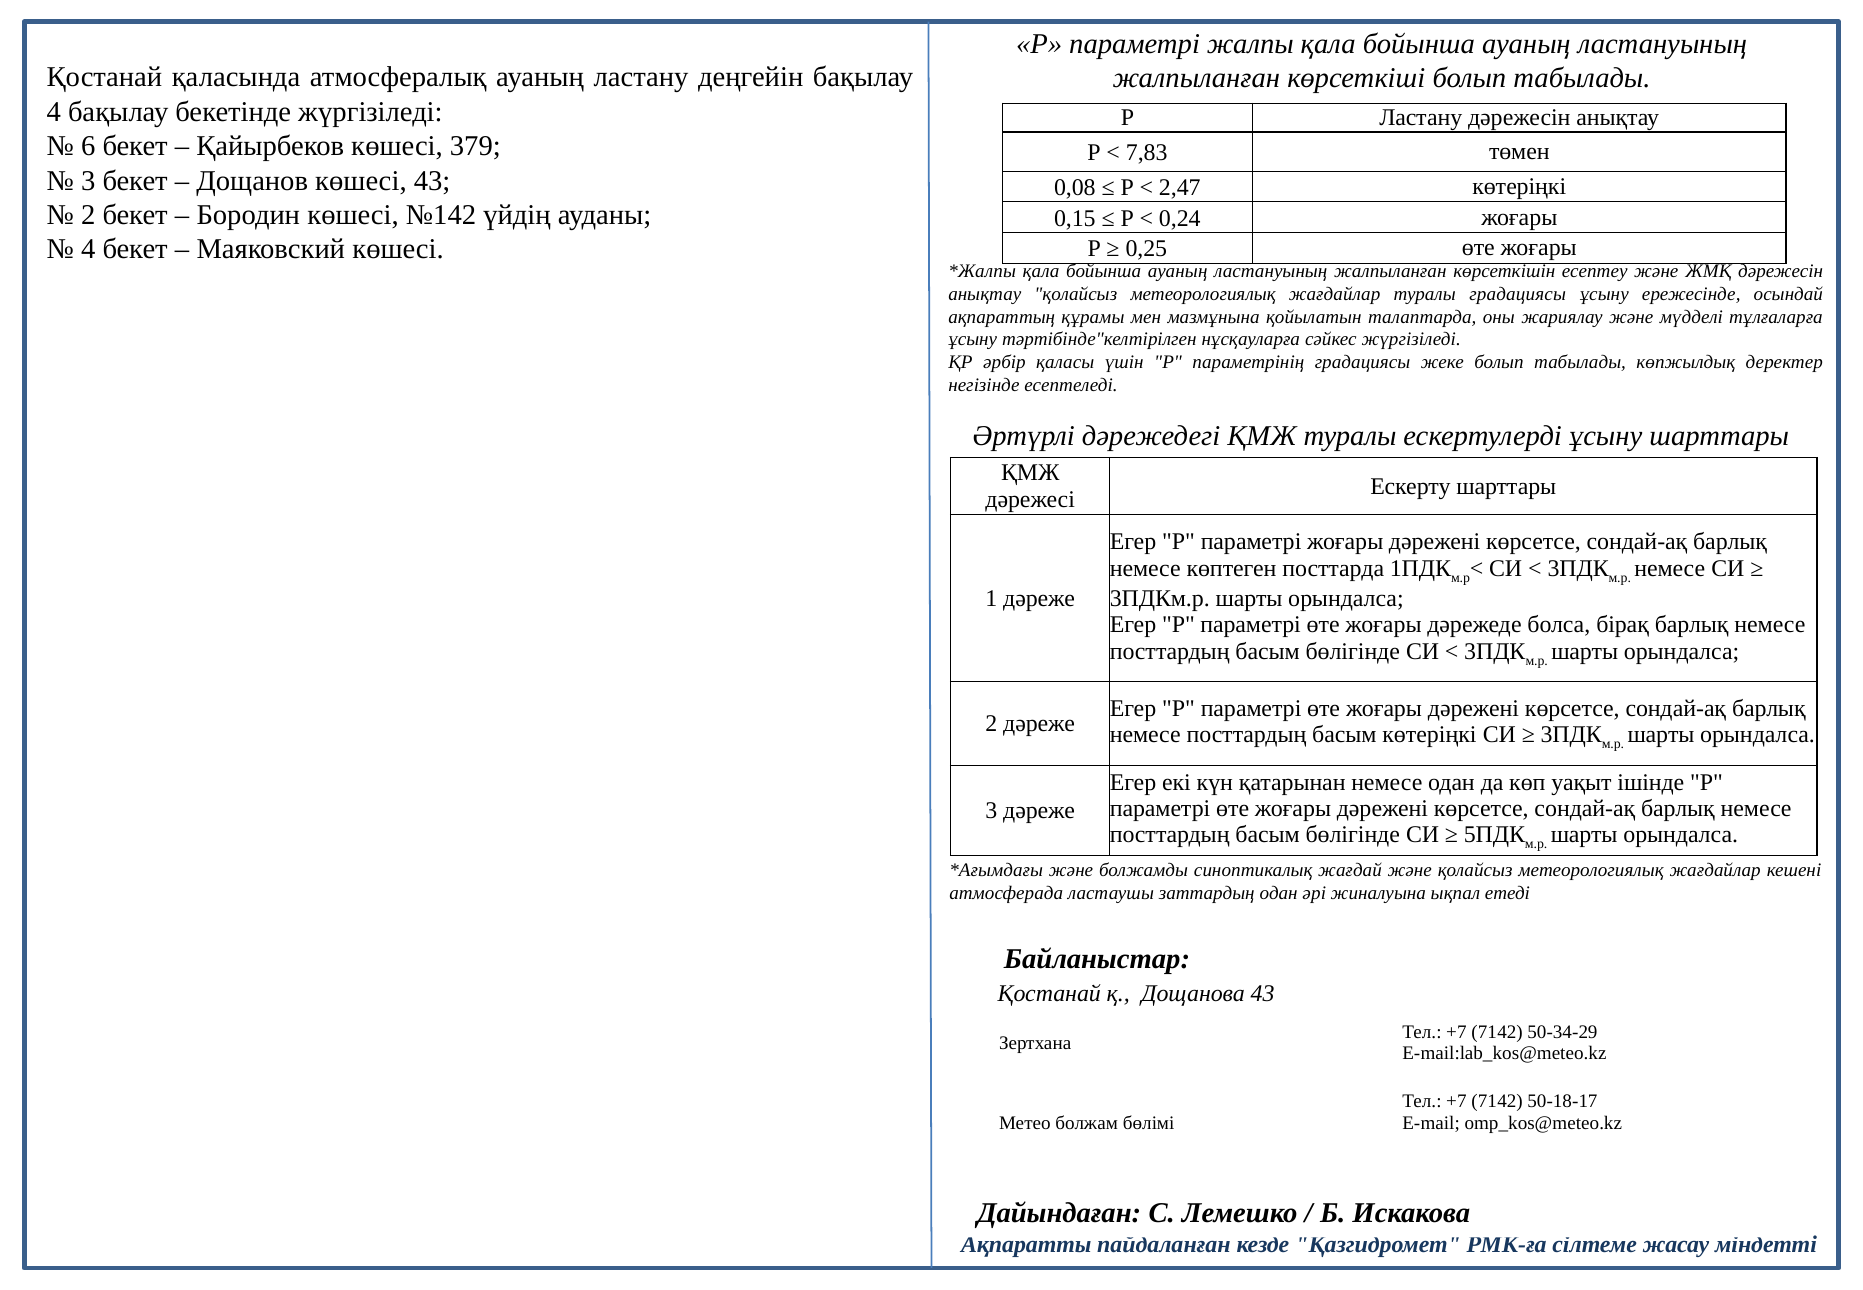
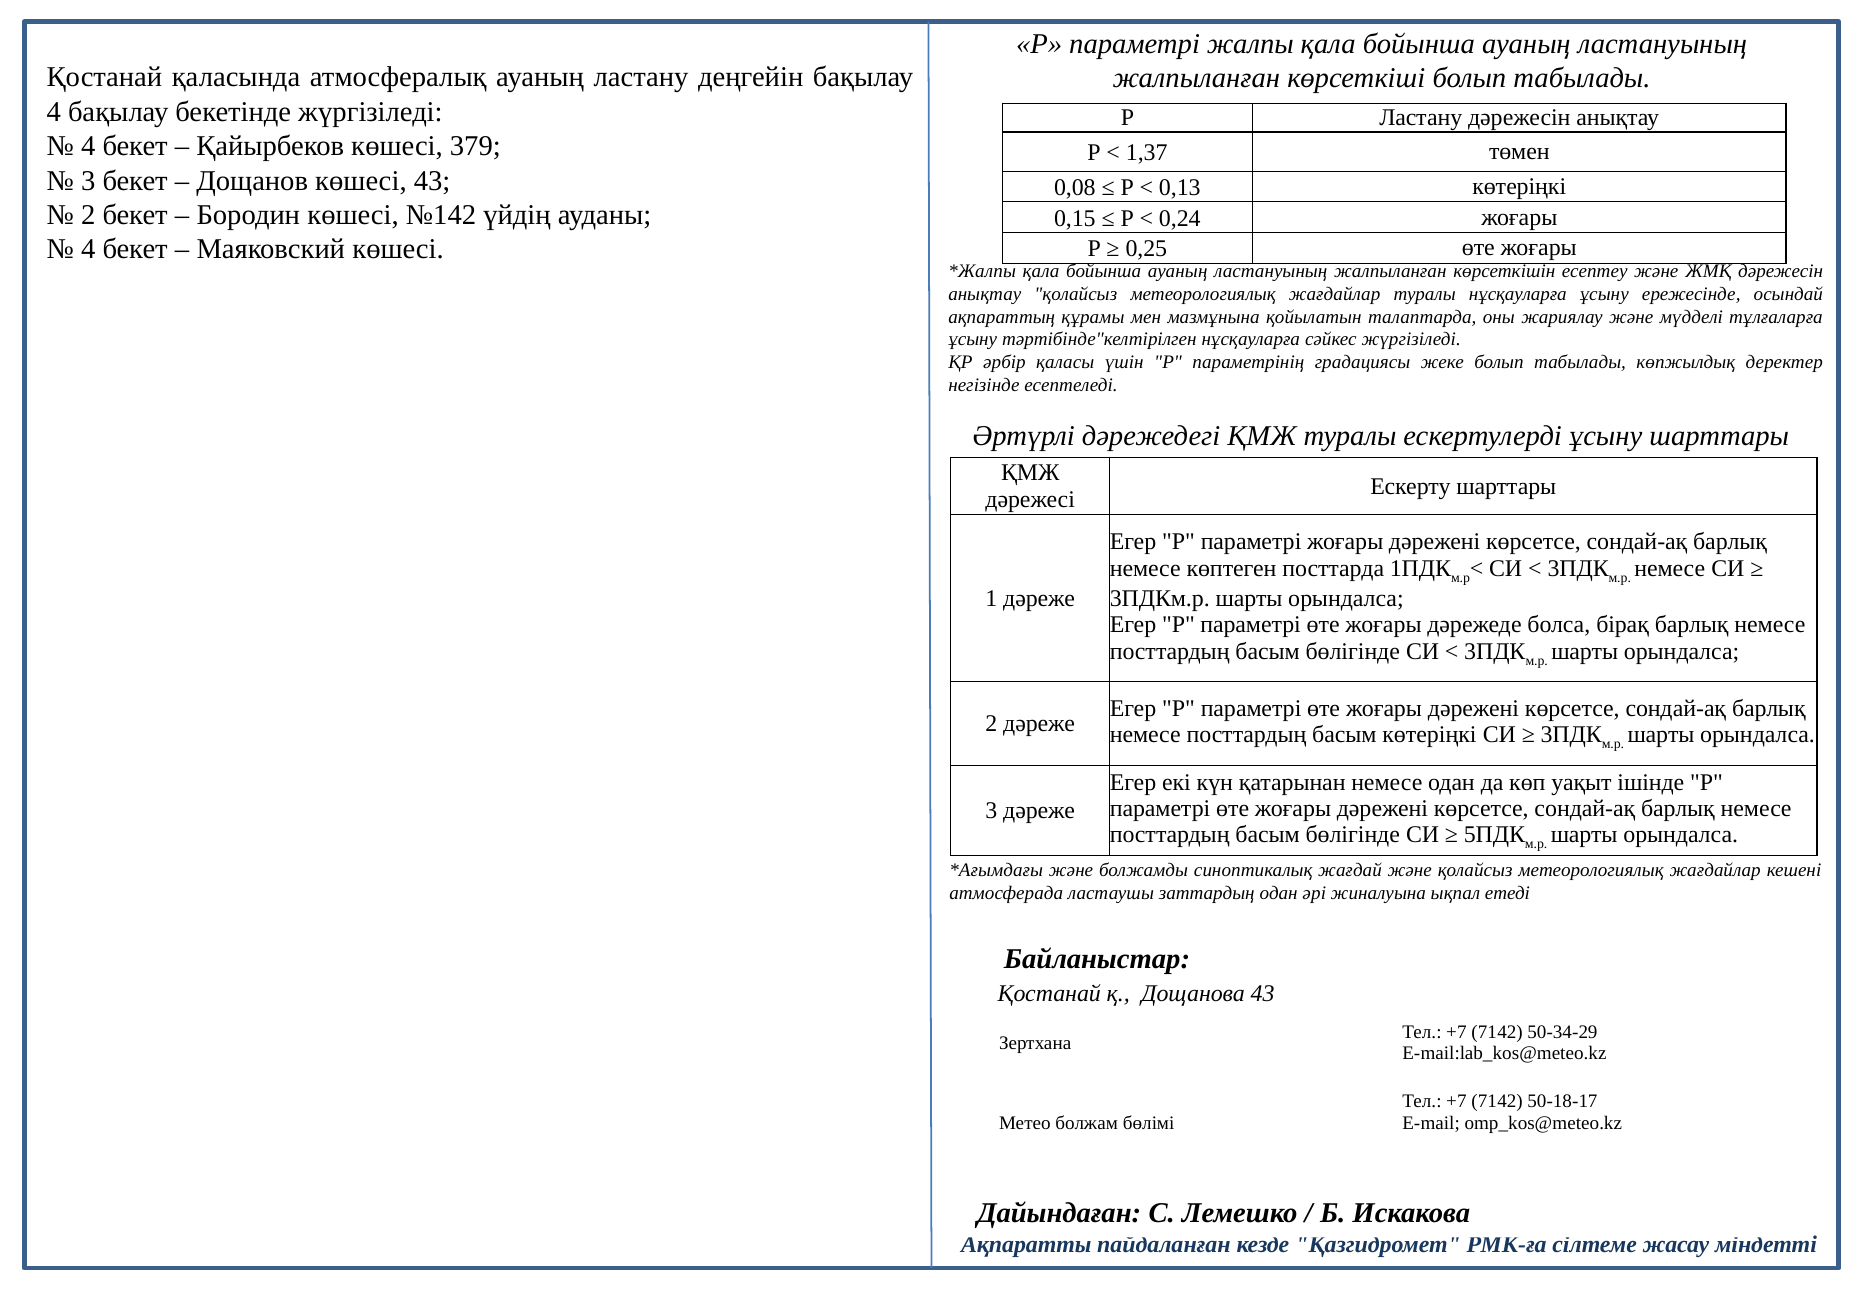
6 at (88, 146): 6 -> 4
7,83: 7,83 -> 1,37
2,47: 2,47 -> 0,13
туралы градациясы: градациясы -> нұсқауларға
